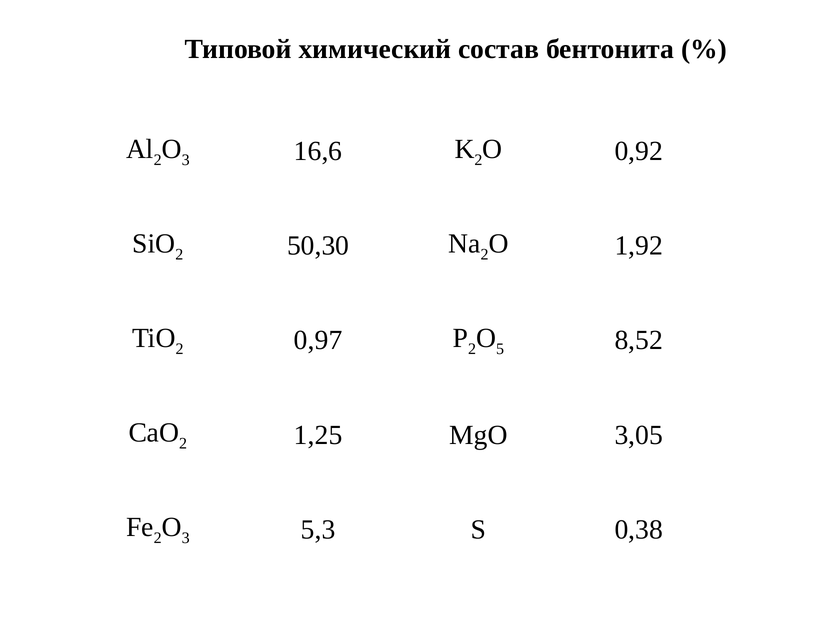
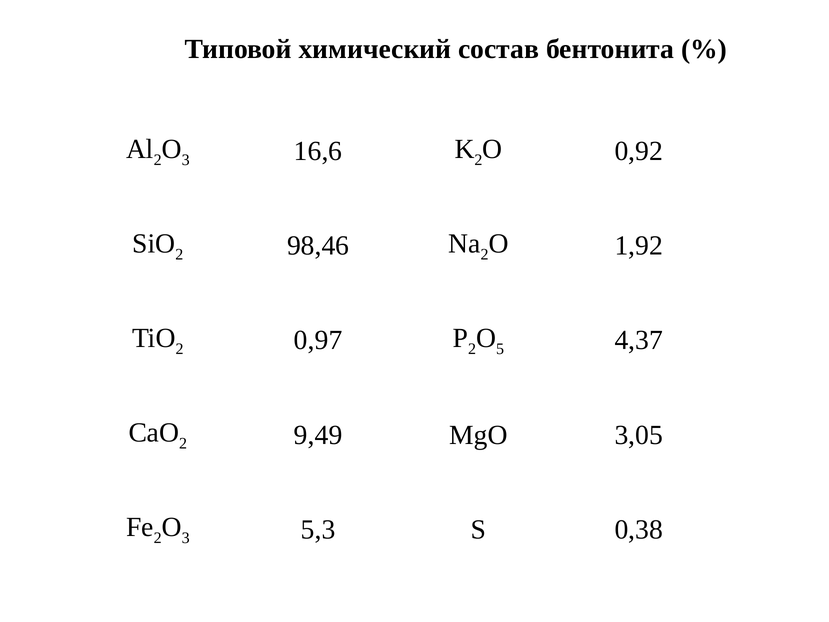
50,30: 50,30 -> 98,46
8,52: 8,52 -> 4,37
1,25: 1,25 -> 9,49
